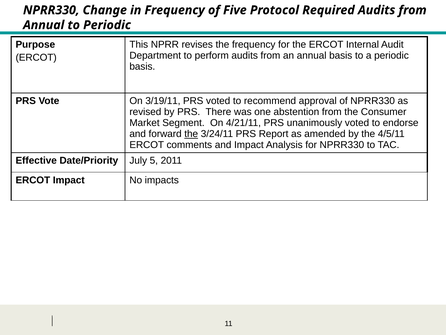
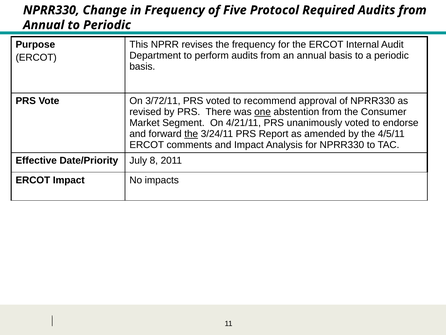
3/19/11: 3/19/11 -> 3/72/11
one underline: none -> present
5: 5 -> 8
